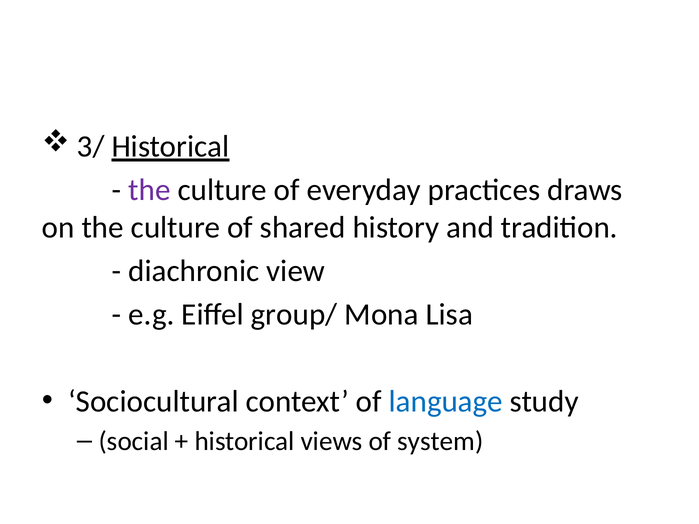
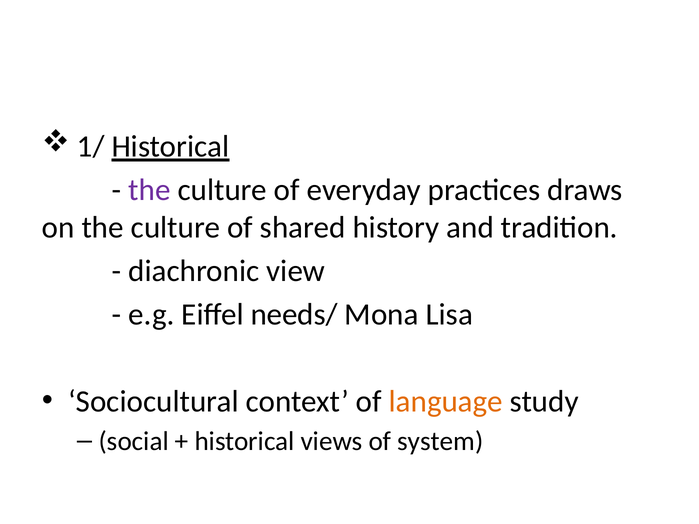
3/: 3/ -> 1/
group/: group/ -> needs/
language colour: blue -> orange
